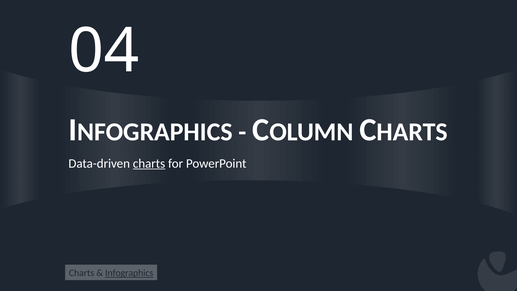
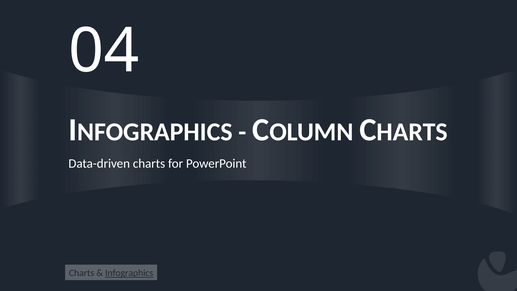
charts at (149, 163) underline: present -> none
